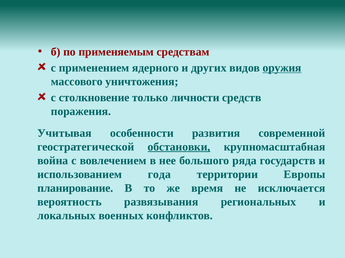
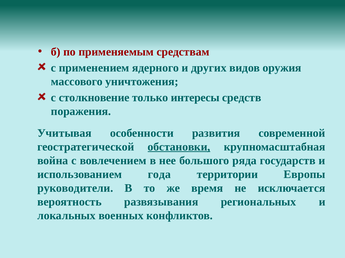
оружия underline: present -> none
личности: личности -> интересы
планирование: планирование -> руководители
